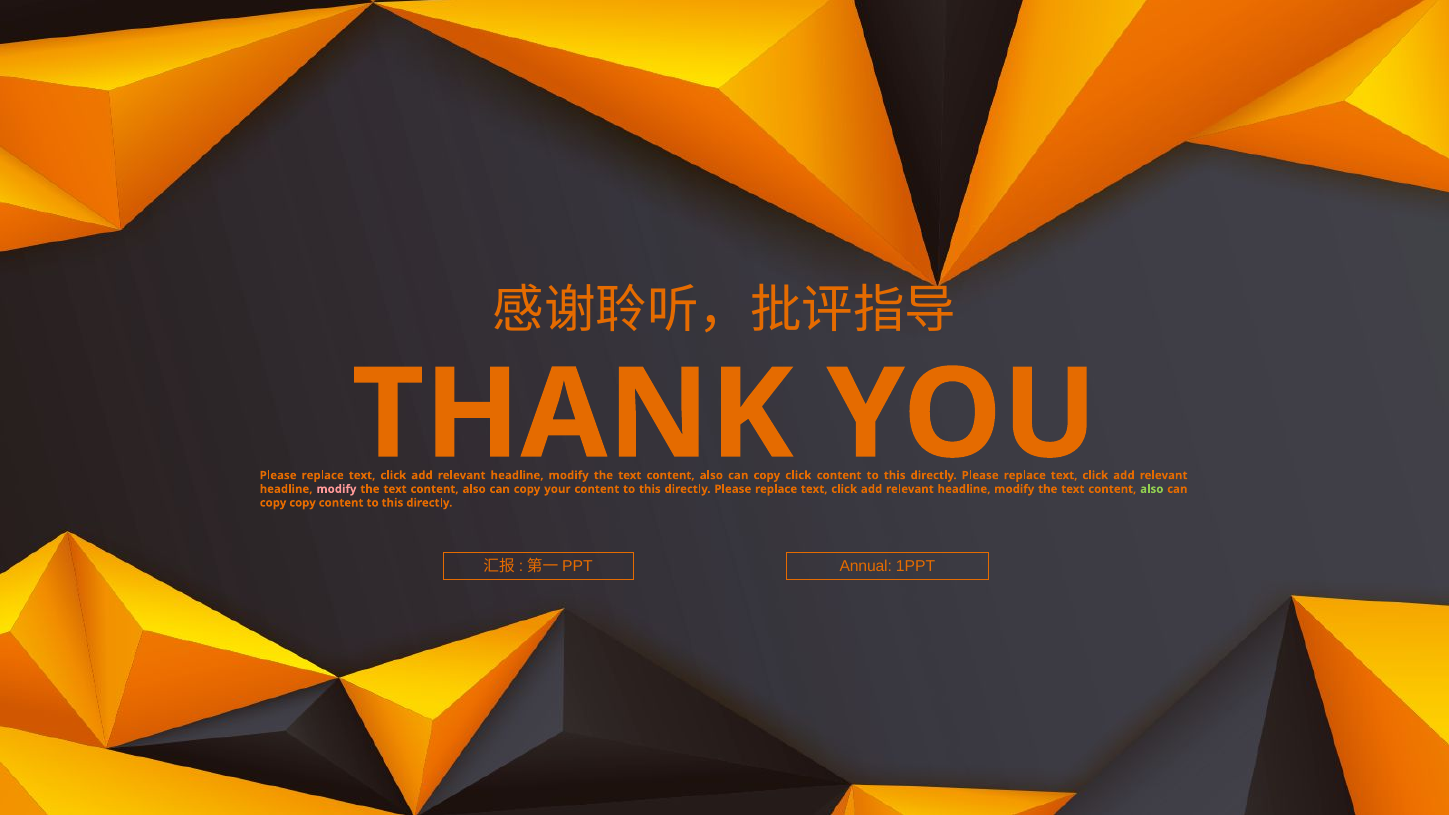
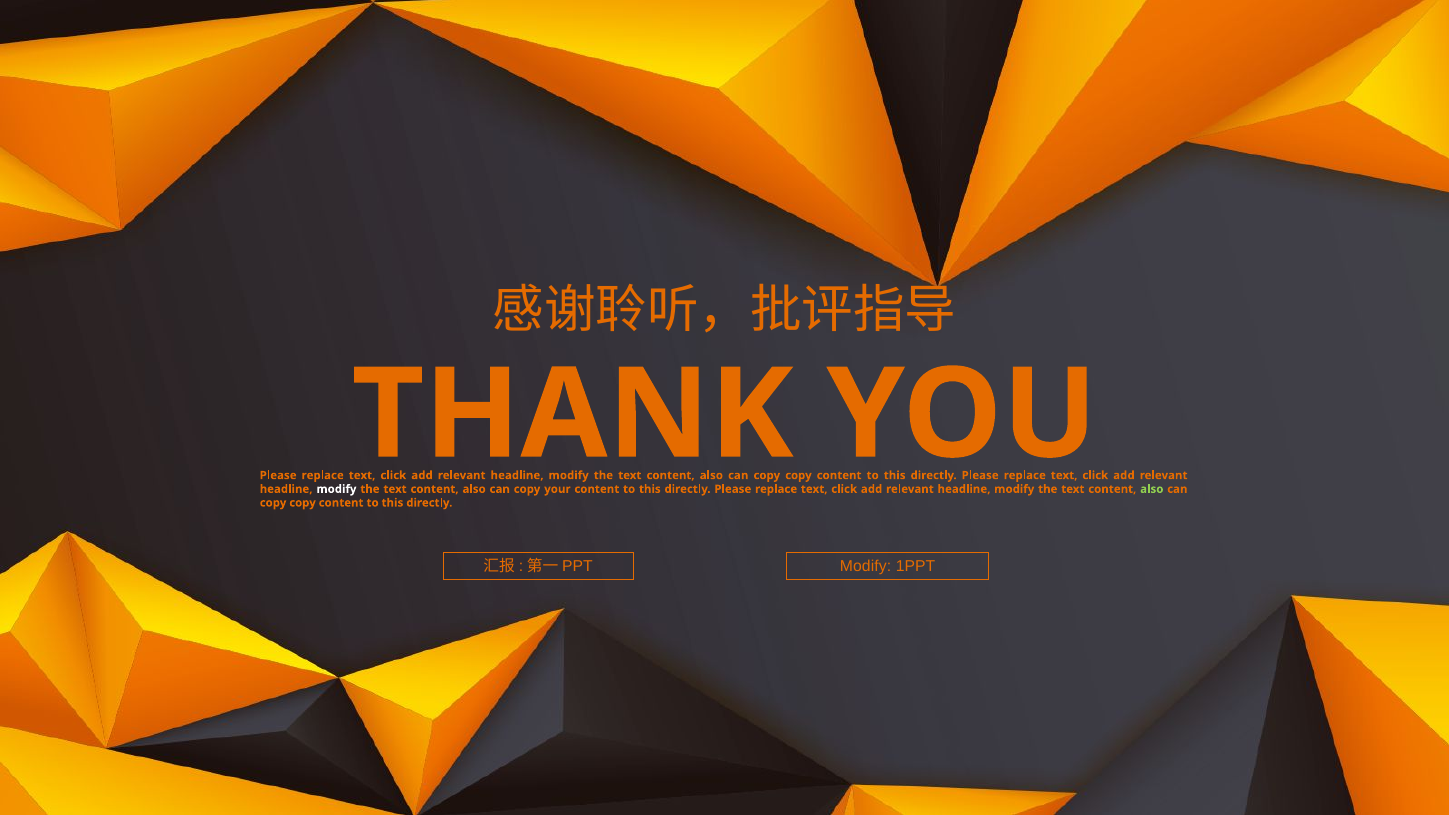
click at (798, 475): click -> copy
modify at (336, 489) colour: pink -> white
Annual at (866, 567): Annual -> Modify
